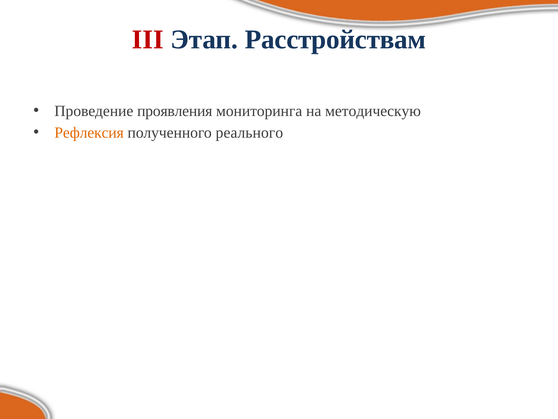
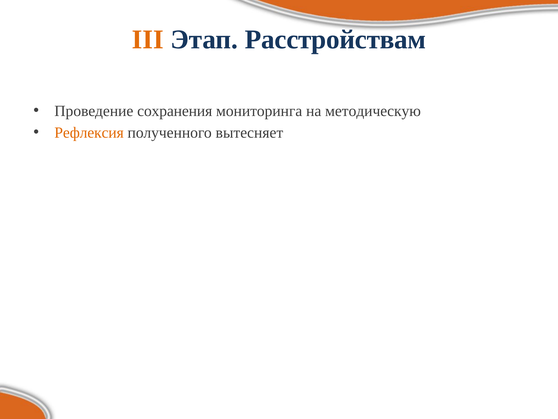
III colour: red -> orange
проявления: проявления -> сохранения
реального: реального -> вытесняет
